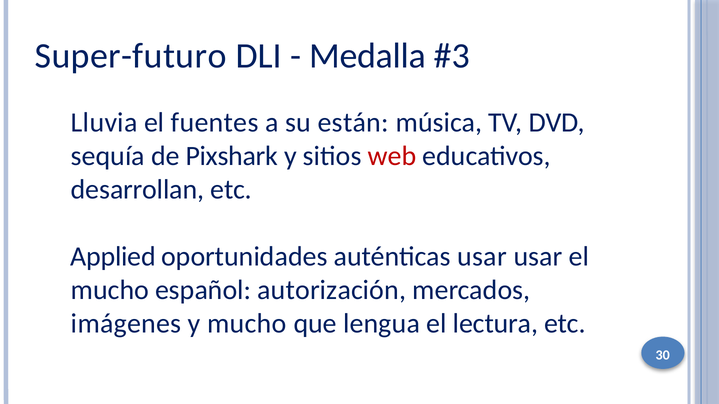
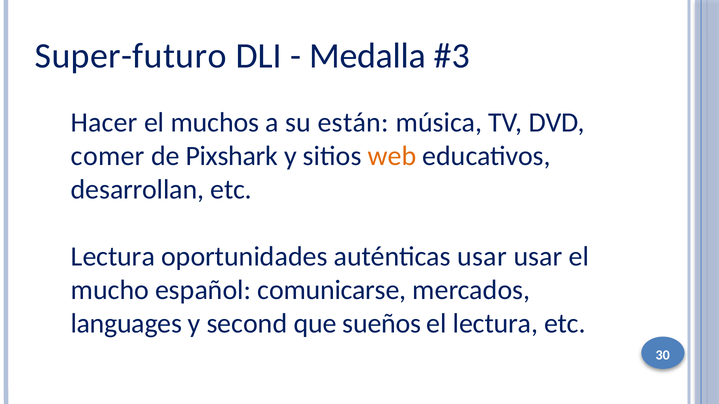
Lluvia: Lluvia -> Hacer
fuentes: fuentes -> muchos
sequía: sequía -> comer
web colour: red -> orange
Applied at (113, 257): Applied -> Lectura
autorización: autorización -> comunicarse
imágenes: imágenes -> languages
y mucho: mucho -> second
lengua: lengua -> sueños
